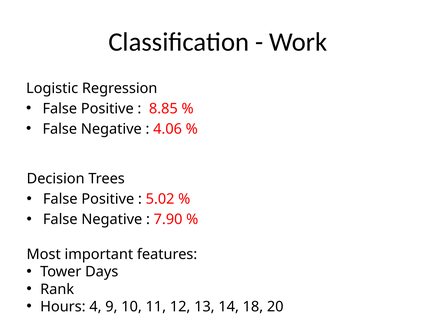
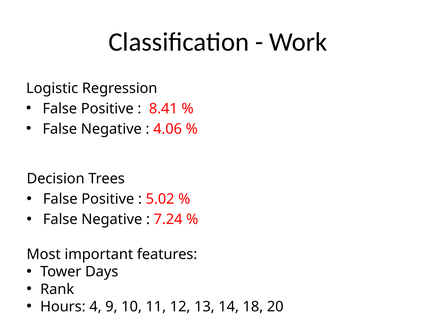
8.85: 8.85 -> 8.41
7.90: 7.90 -> 7.24
